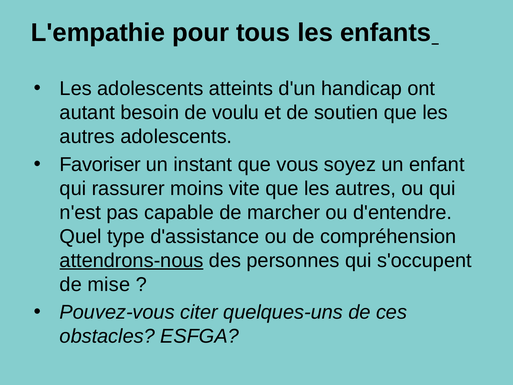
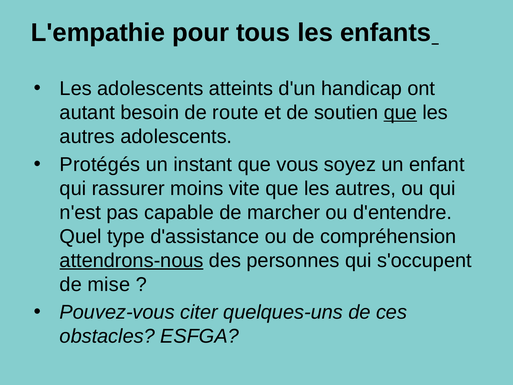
voulu: voulu -> route
que at (400, 113) underline: none -> present
Favoriser: Favoriser -> Protégés
